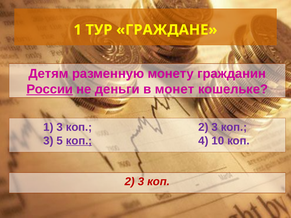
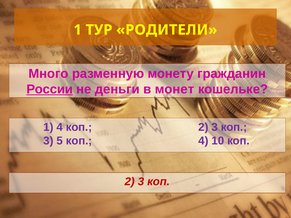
ГРАЖДАНЕ: ГРАЖДАНЕ -> РОДИТЕЛИ
Детям: Детям -> Много
1 3: 3 -> 4
коп at (79, 141) underline: present -> none
